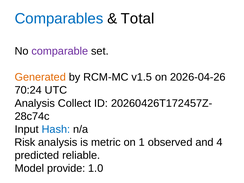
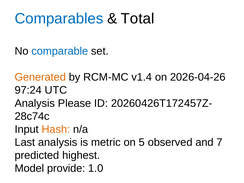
comparable colour: purple -> blue
v1.5: v1.5 -> v1.4
70:24: 70:24 -> 97:24
Collect: Collect -> Please
Hash colour: blue -> orange
Risk: Risk -> Last
1: 1 -> 5
4: 4 -> 7
reliable: reliable -> highest
